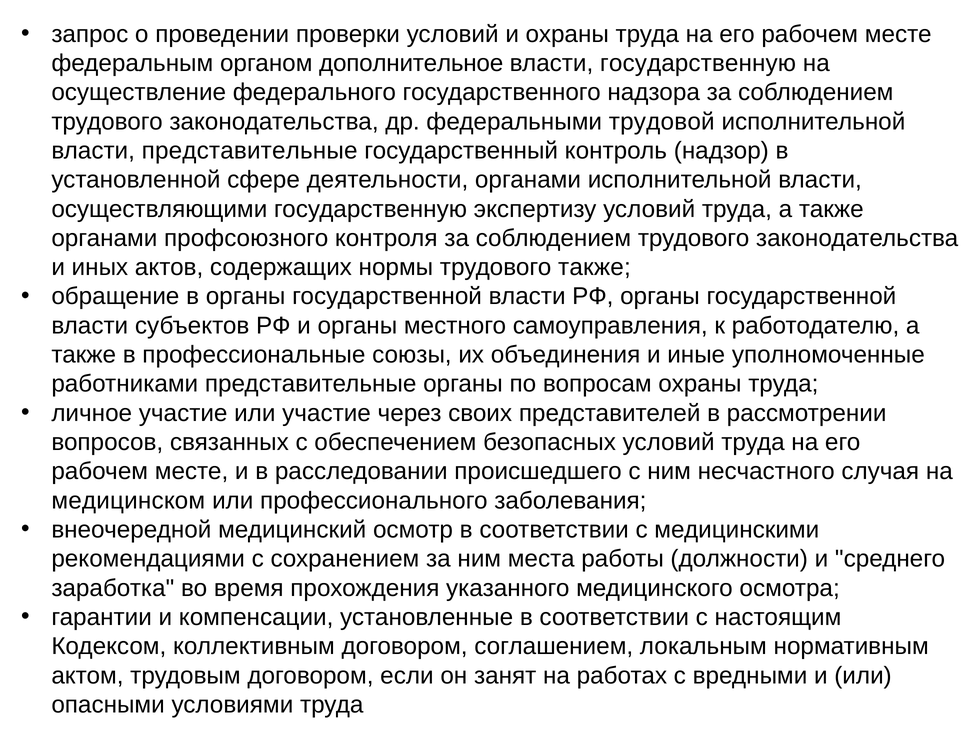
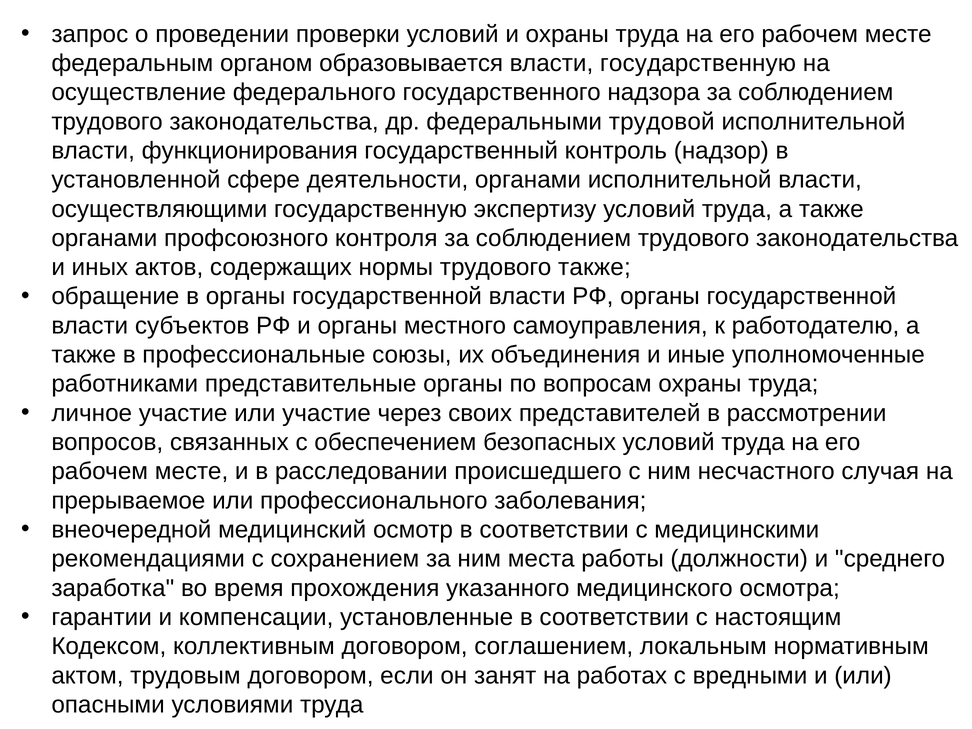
дополнительное: дополнительное -> образовывается
власти представительные: представительные -> функционирования
медицинском: медицинском -> прерываемое
